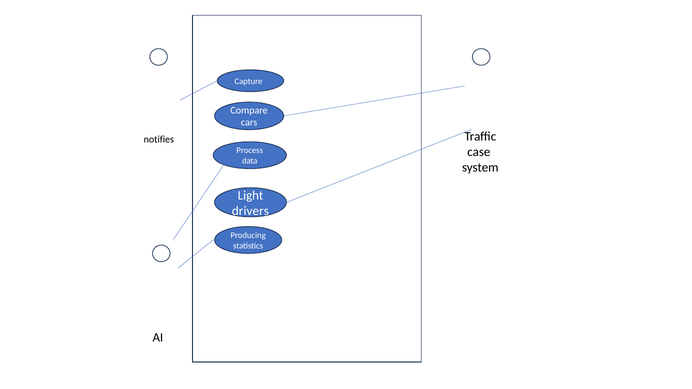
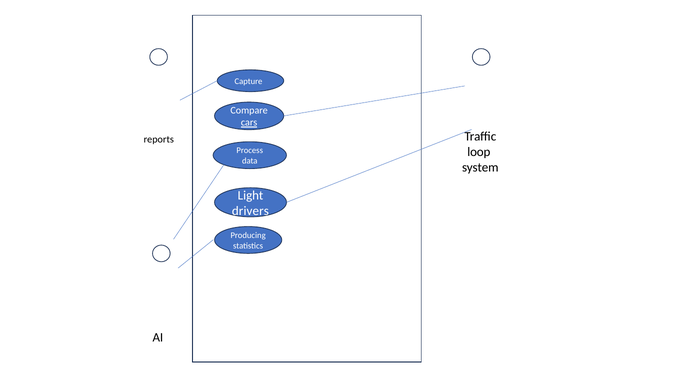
cars underline: none -> present
notifies: notifies -> reports
case: case -> loop
